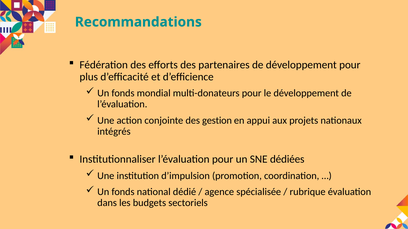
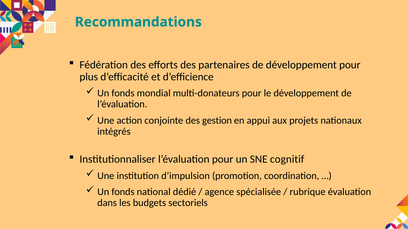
dédiées: dédiées -> cognitif
